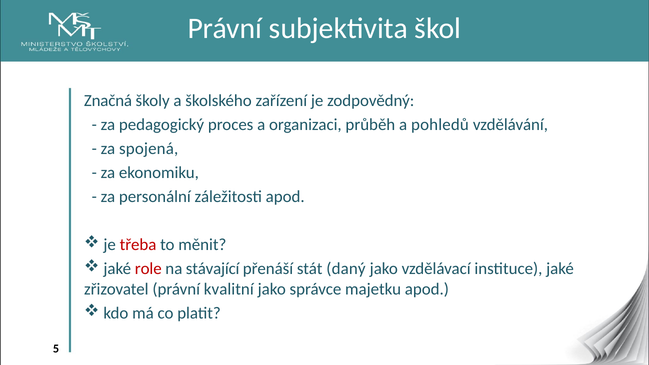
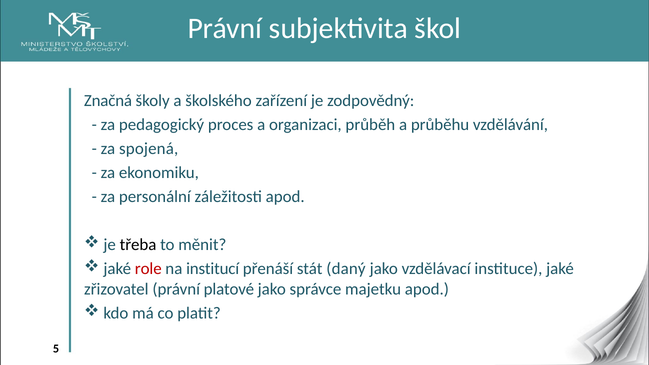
pohledů: pohledů -> průběhu
třeba colour: red -> black
stávající: stávající -> institucí
kvalitní: kvalitní -> platové
